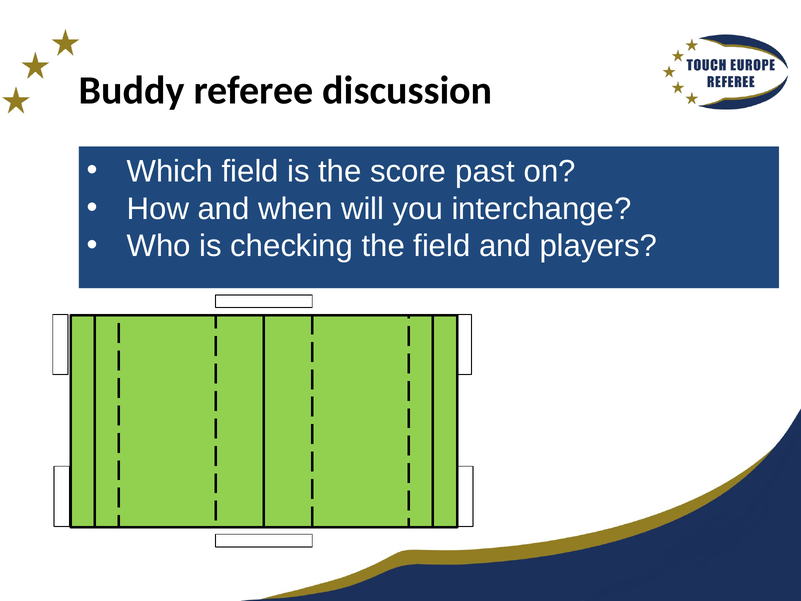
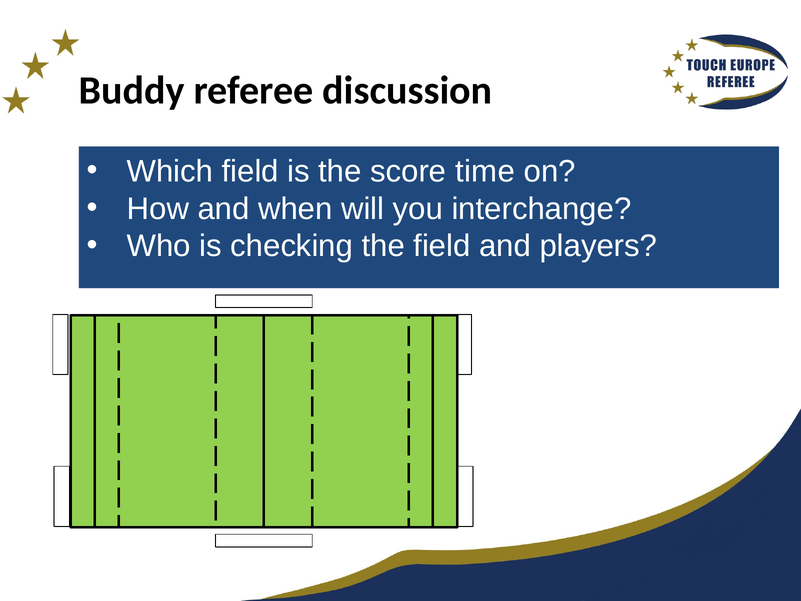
past: past -> time
